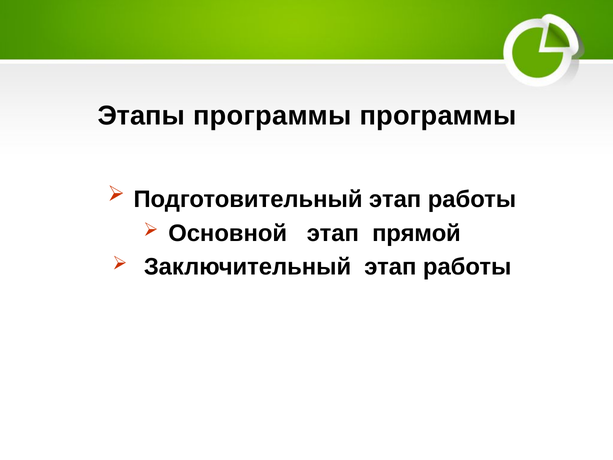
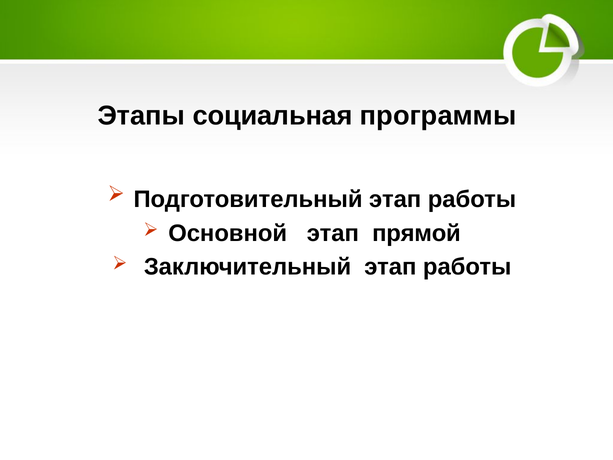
Этапы программы: программы -> социальная
